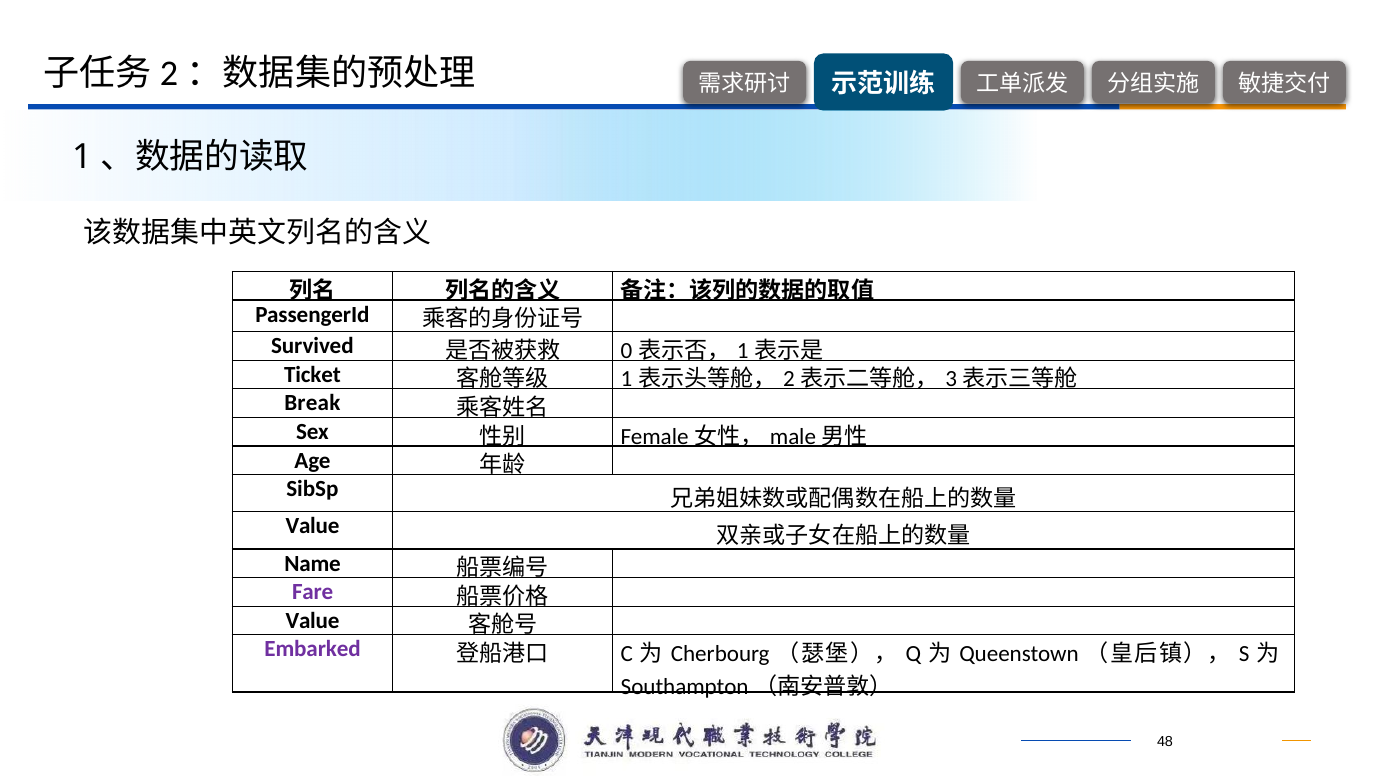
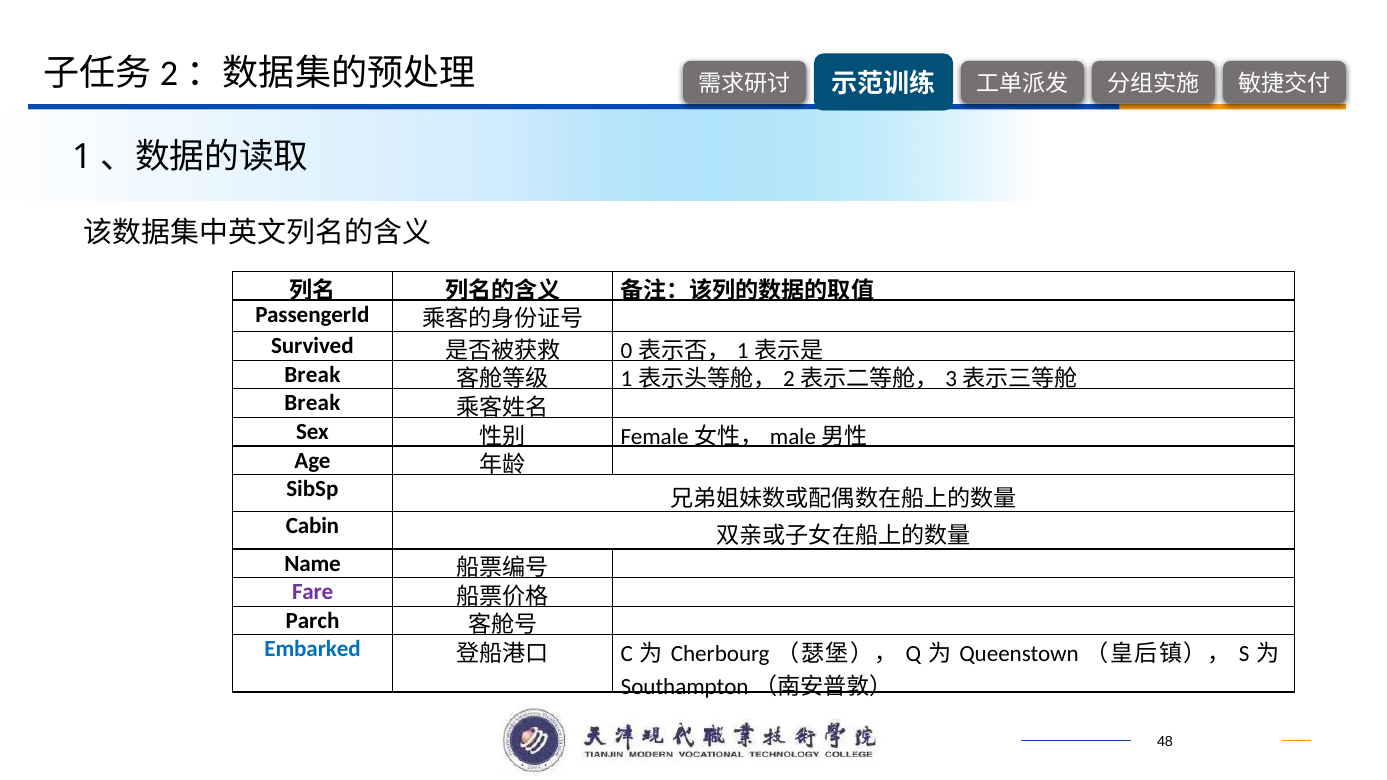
Ticket at (313, 375): Ticket -> Break
Value at (313, 526): Value -> Cabin
Value at (313, 621): Value -> Parch
Embarked colour: purple -> blue
